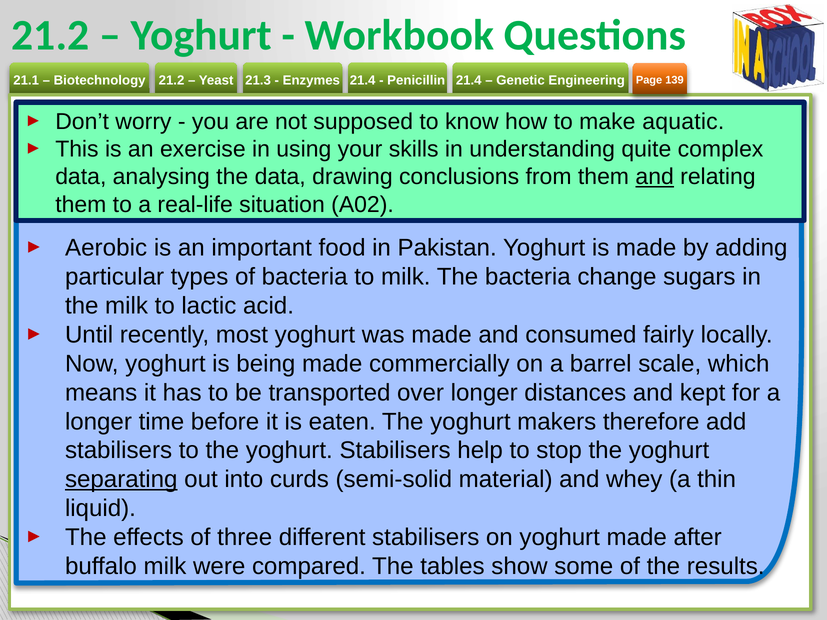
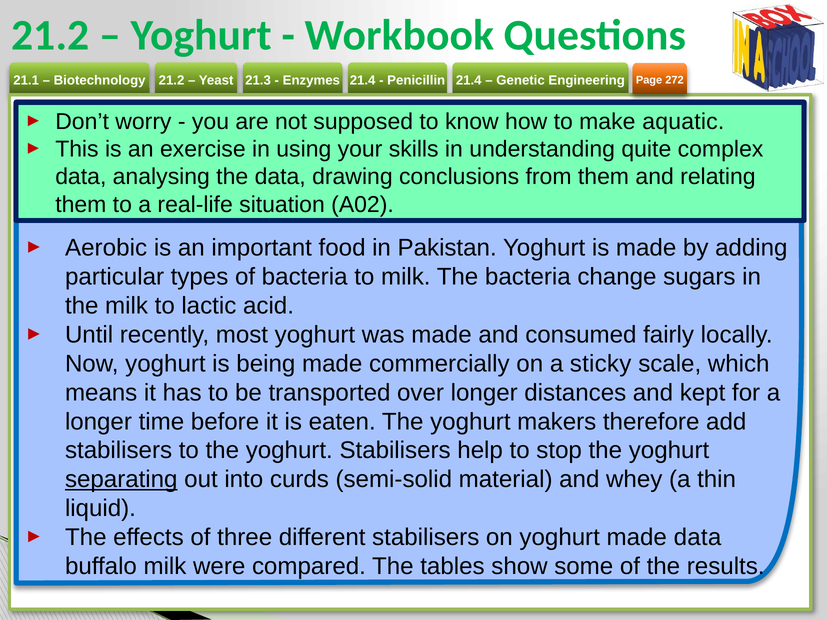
139: 139 -> 272
and at (655, 177) underline: present -> none
barrel: barrel -> sticky
made after: after -> data
